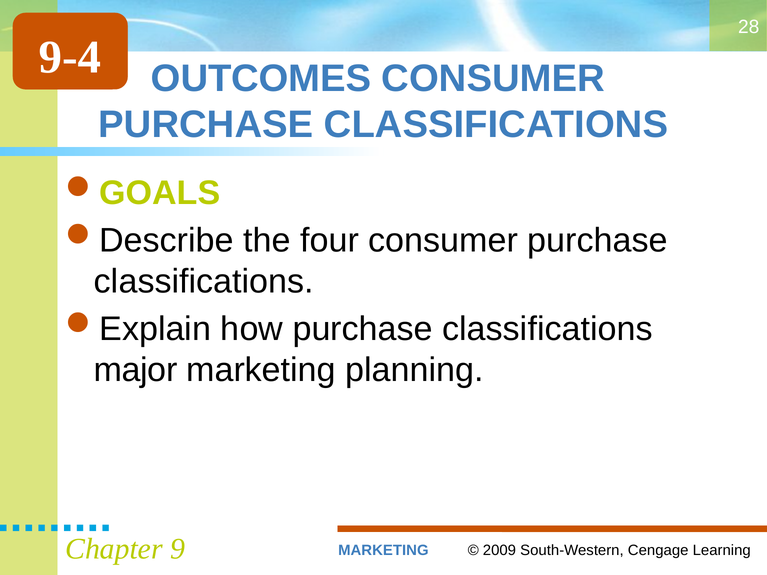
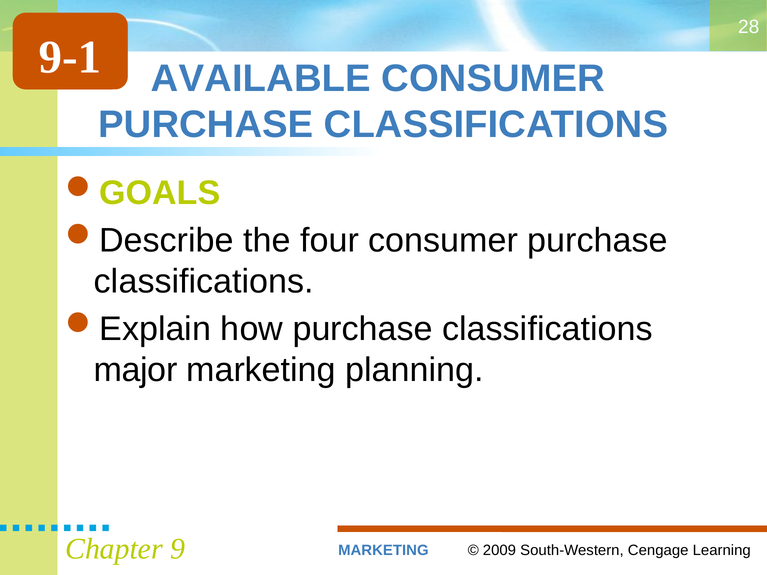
9-4: 9-4 -> 9-1
OUTCOMES: OUTCOMES -> AVAILABLE
